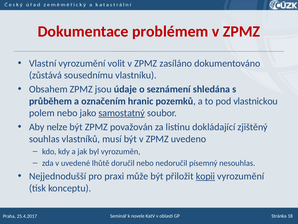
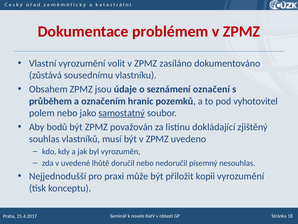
shledána: shledána -> označení
vlastnickou: vlastnickou -> vyhotovitel
nelze: nelze -> bodů
kopii underline: present -> none
